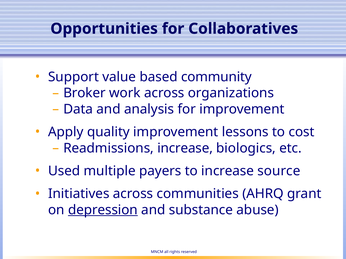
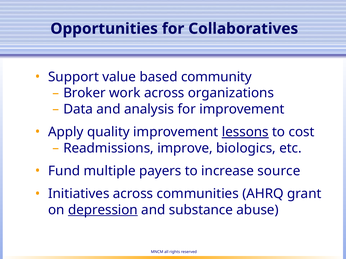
lessons underline: none -> present
Readmissions increase: increase -> improve
Used: Used -> Fund
